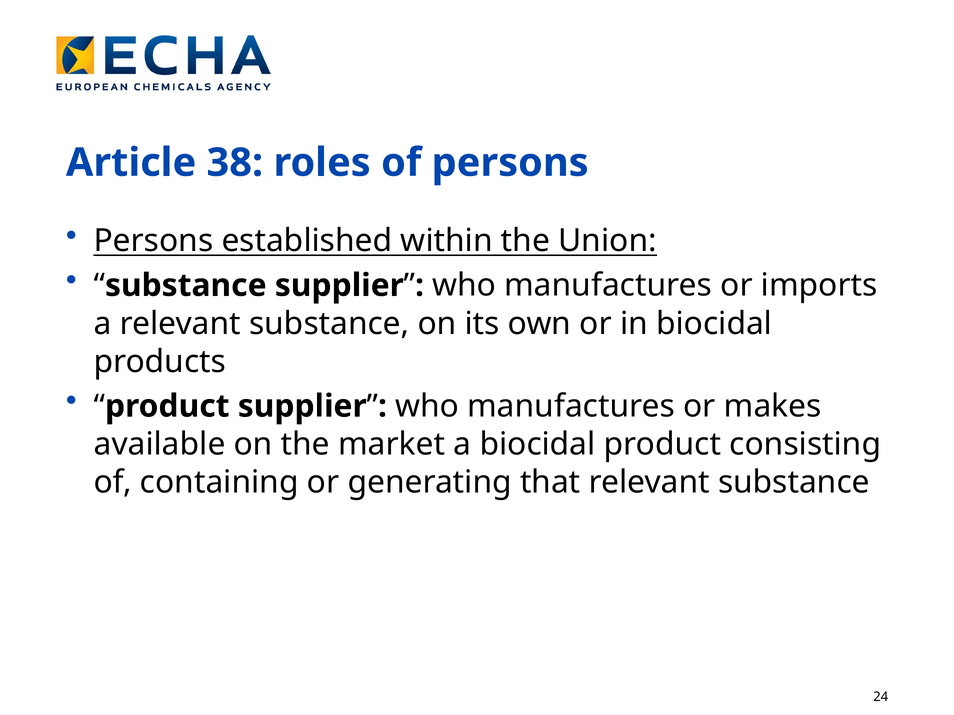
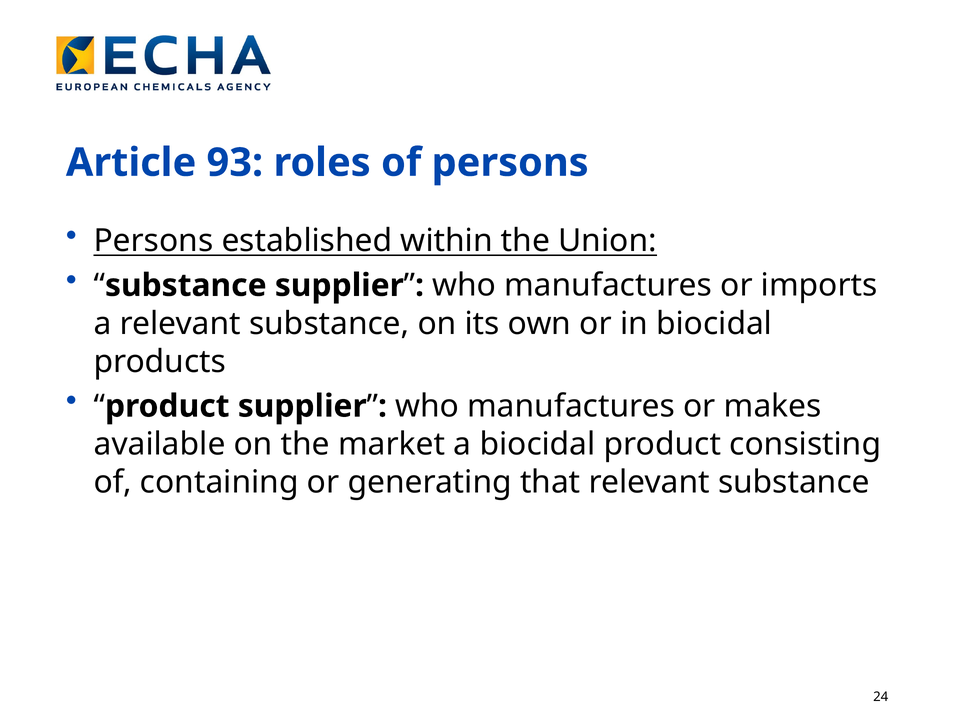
38: 38 -> 93
